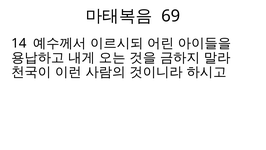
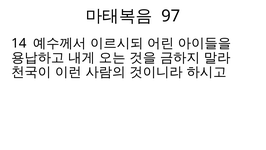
69: 69 -> 97
